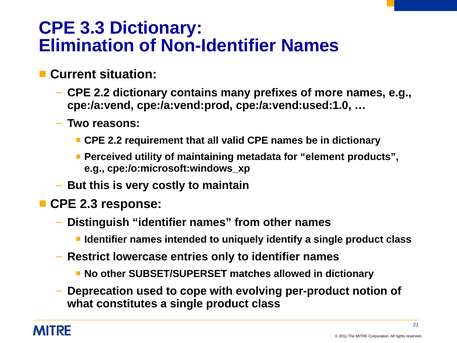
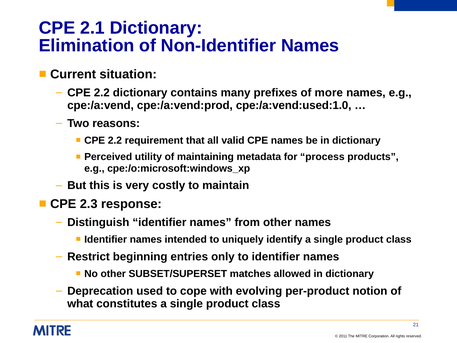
3.3: 3.3 -> 2.1
element: element -> process
lowercase: lowercase -> beginning
